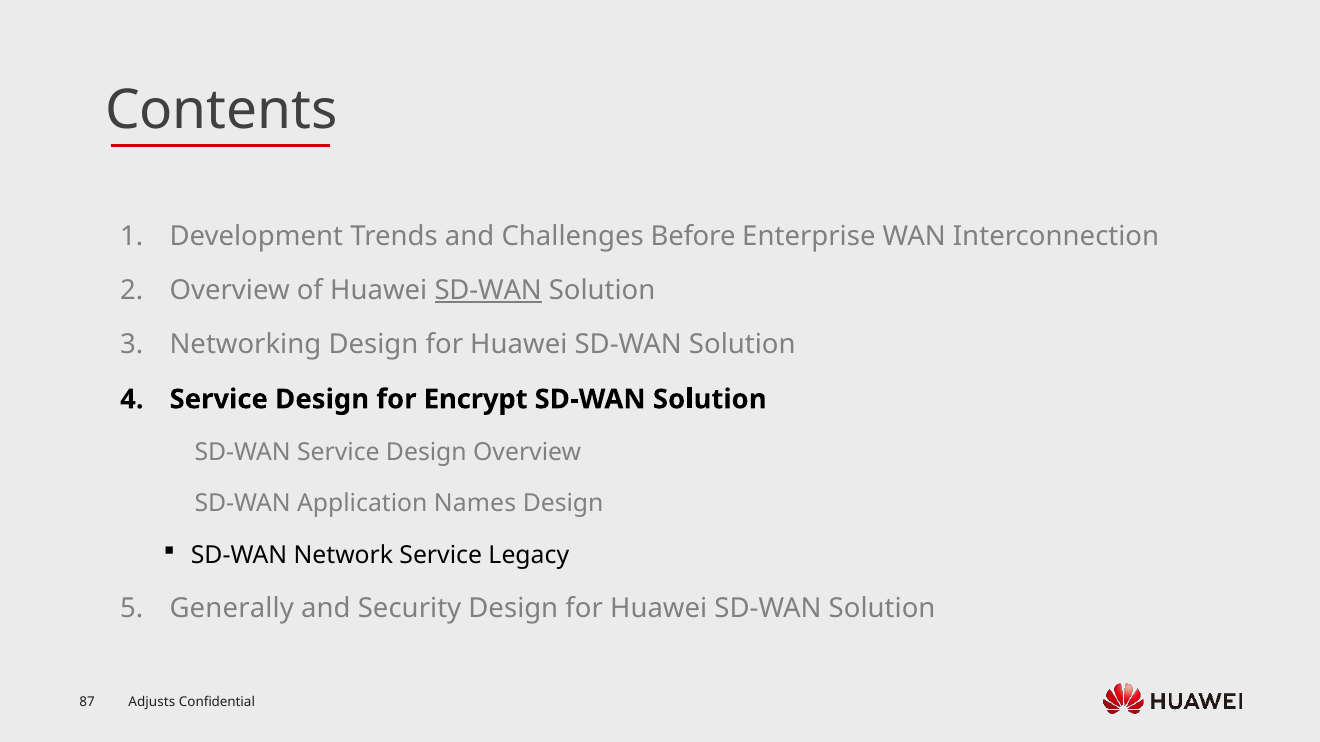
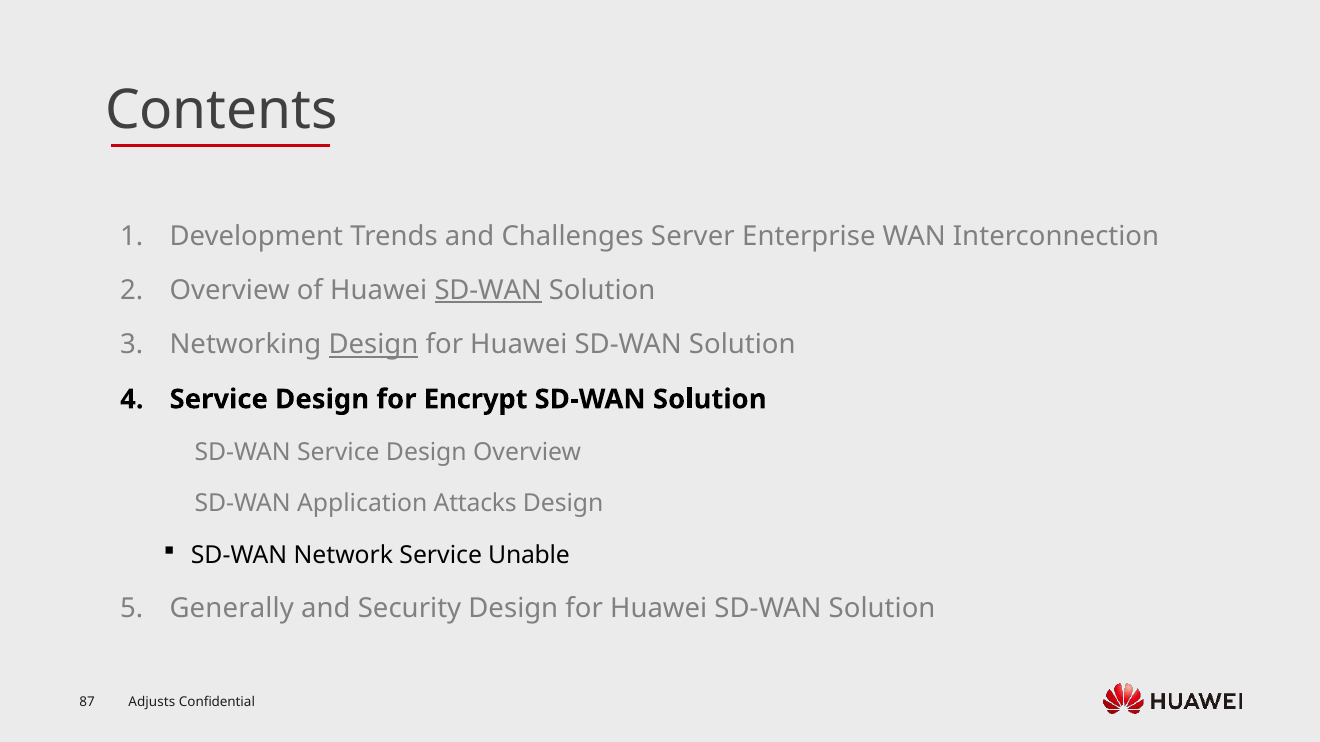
Before: Before -> Server
Design at (374, 345) underline: none -> present
Names: Names -> Attacks
Legacy: Legacy -> Unable
